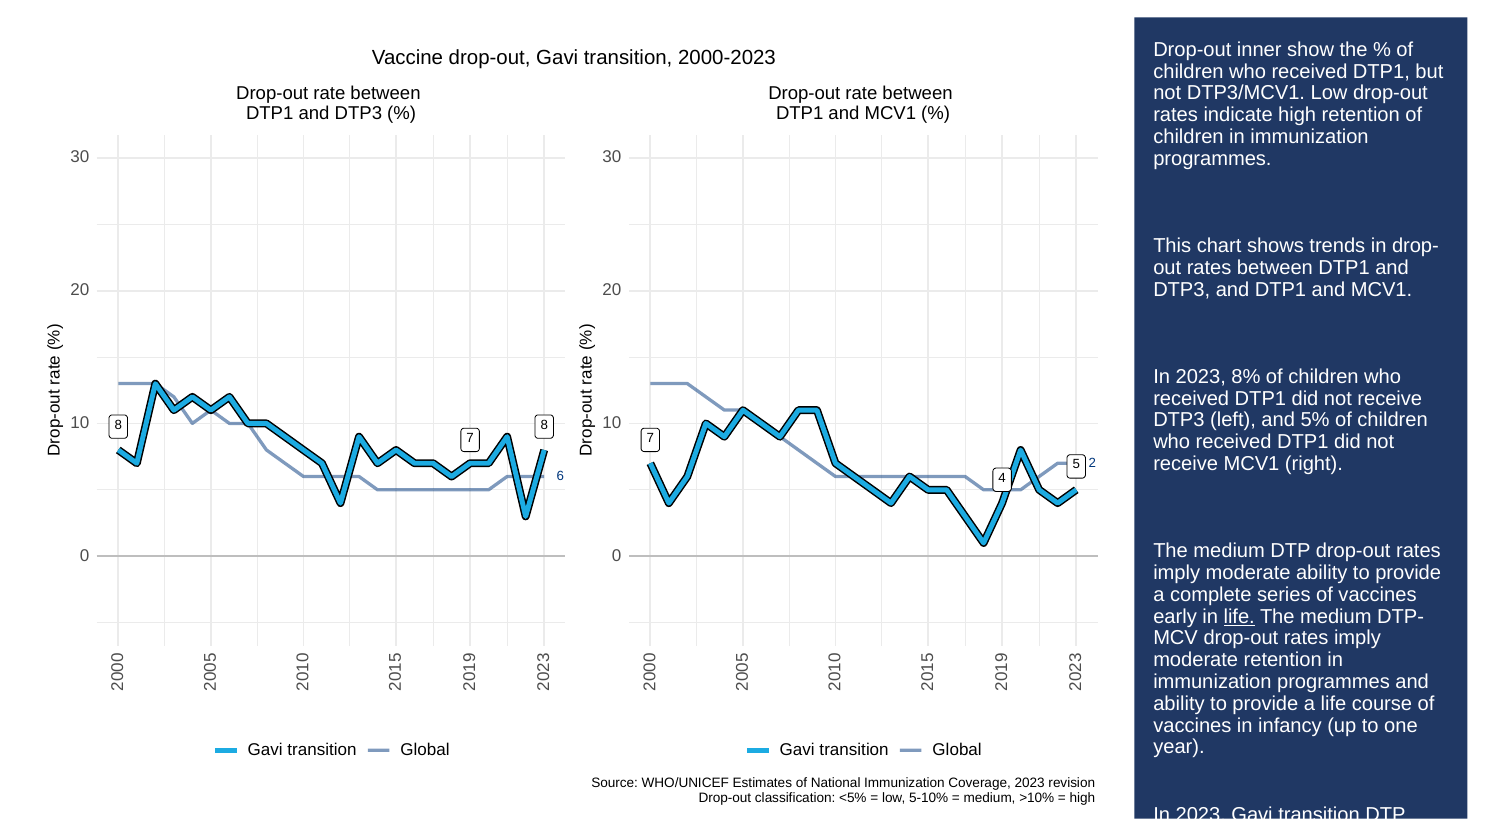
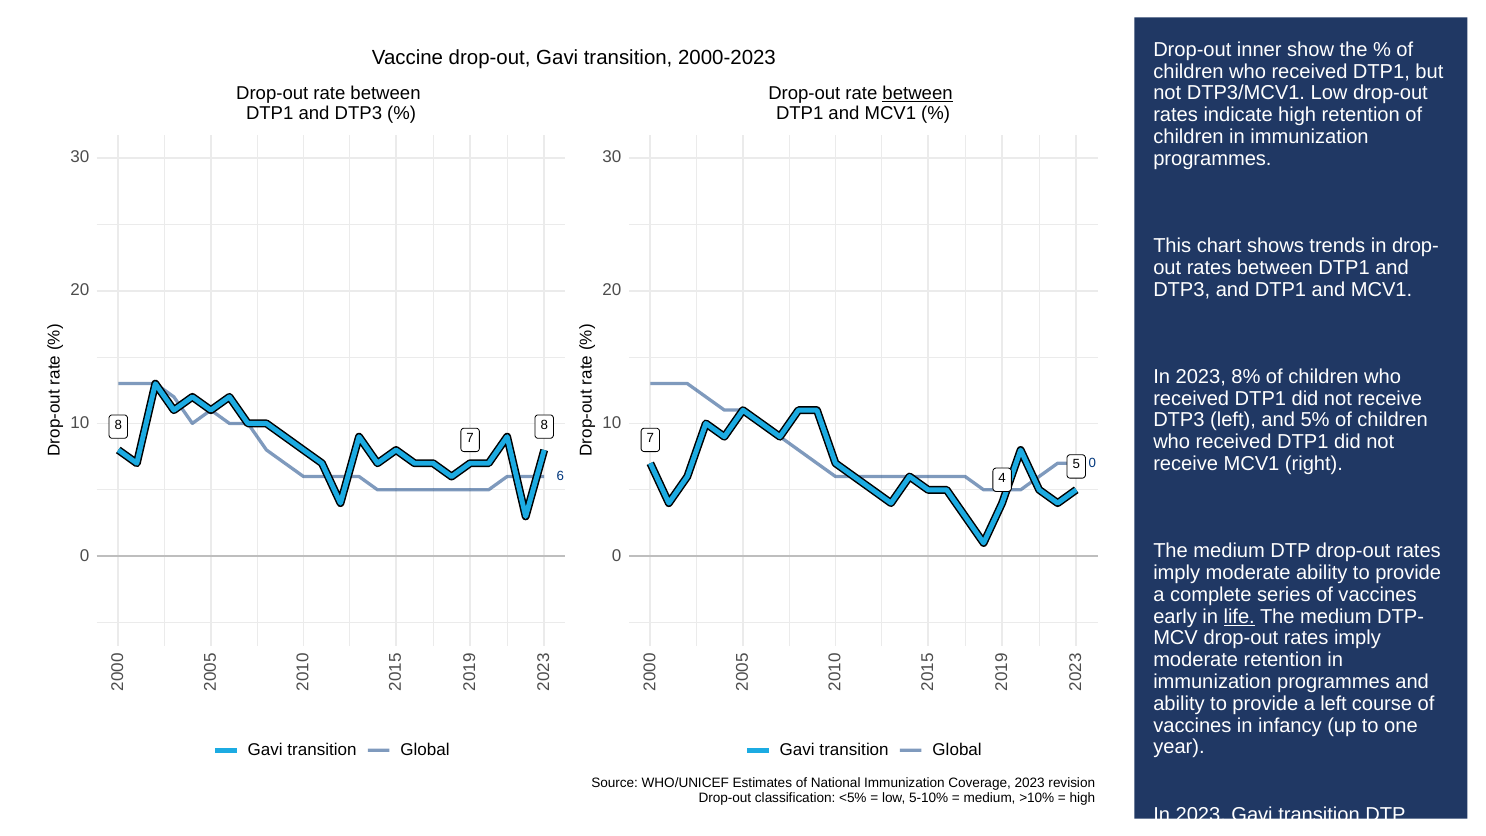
between at (918, 93) underline: none -> present
2 at (1092, 463): 2 -> 0
a life: life -> left
